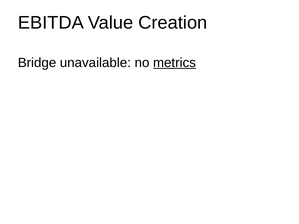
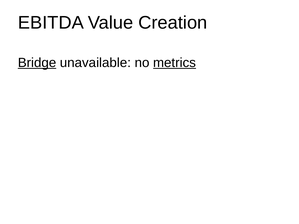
Bridge underline: none -> present
